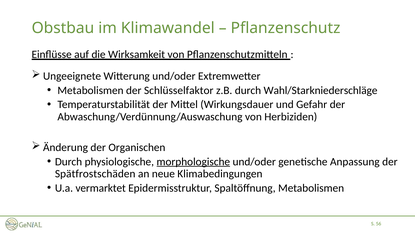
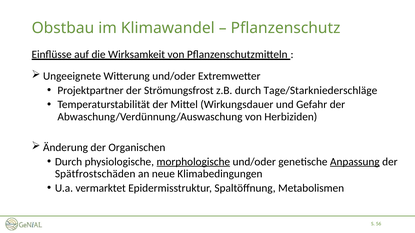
Metabolismen at (90, 91): Metabolismen -> Projektpartner
Schlüsselfaktor: Schlüsselfaktor -> Strömungsfrost
Wahl/Starkniederschläge: Wahl/Starkniederschläge -> Tage/Starkniederschläge
Anpassung underline: none -> present
